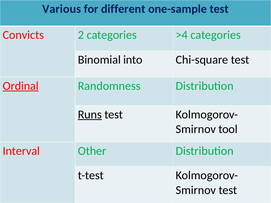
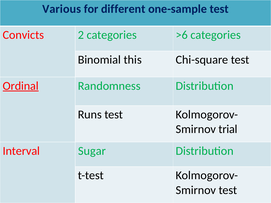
>4: >4 -> >6
into: into -> this
Runs underline: present -> none
tool: tool -> trial
Other: Other -> Sugar
